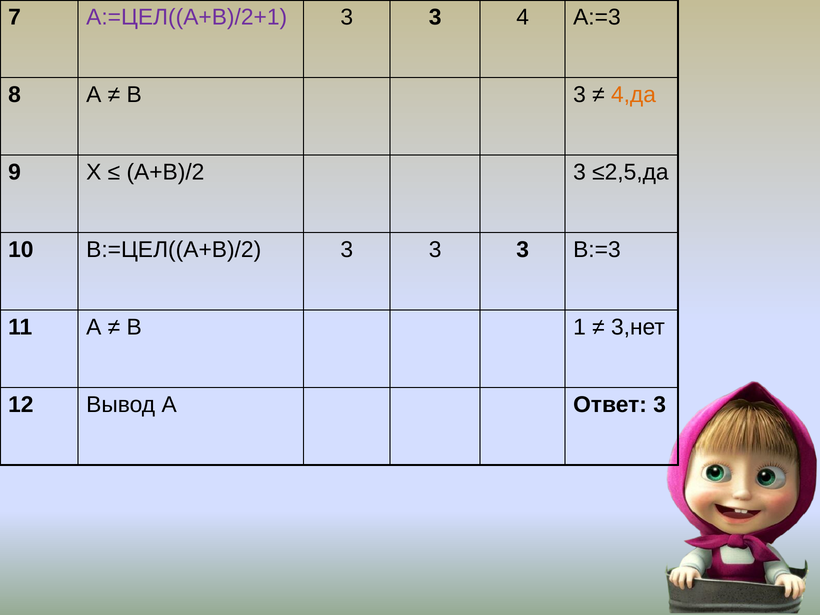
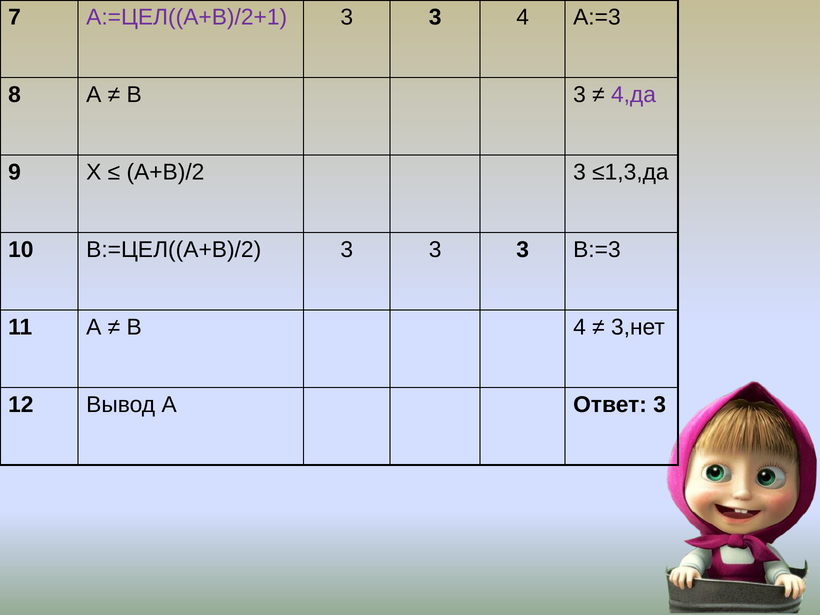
4,да colour: orange -> purple
≤2,5,да: ≤2,5,да -> ≤1,3,да
В 1: 1 -> 4
